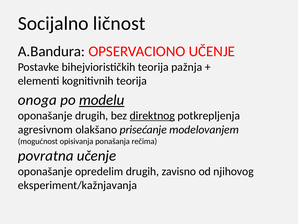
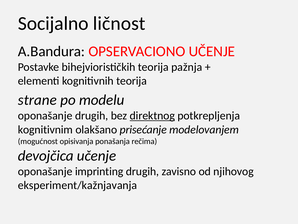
onoga: onoga -> strane
modelu underline: present -> none
agresivnom: agresivnom -> kognitivnim
povratna: povratna -> devojčica
opredelim: opredelim -> imprinting
